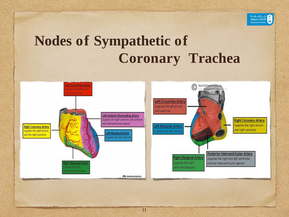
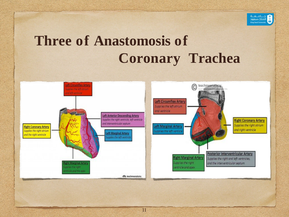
Nodes: Nodes -> Three
Sympathetic: Sympathetic -> Anastomosis
